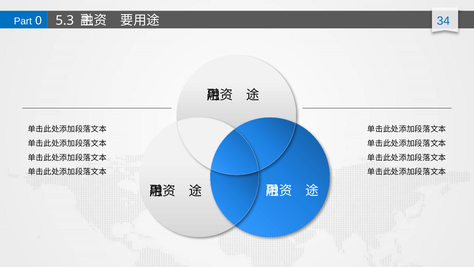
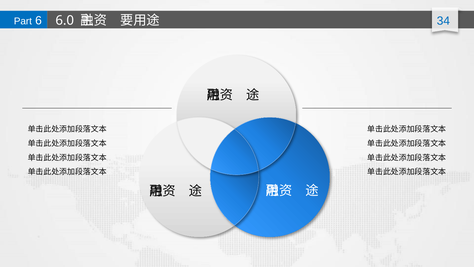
5.3: 5.3 -> 6.0
0: 0 -> 6
